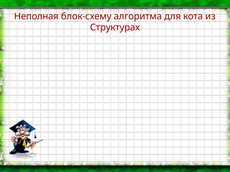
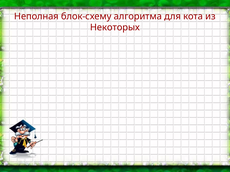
Структурах: Структурах -> Некоторых
